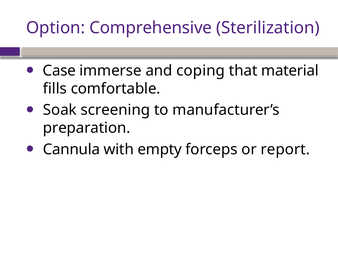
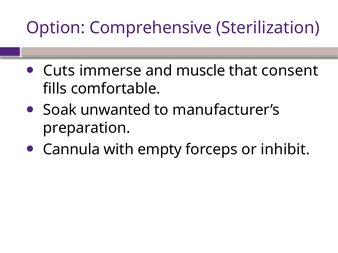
Case: Case -> Cuts
coping: coping -> muscle
material: material -> consent
screening: screening -> unwanted
report: report -> inhibit
